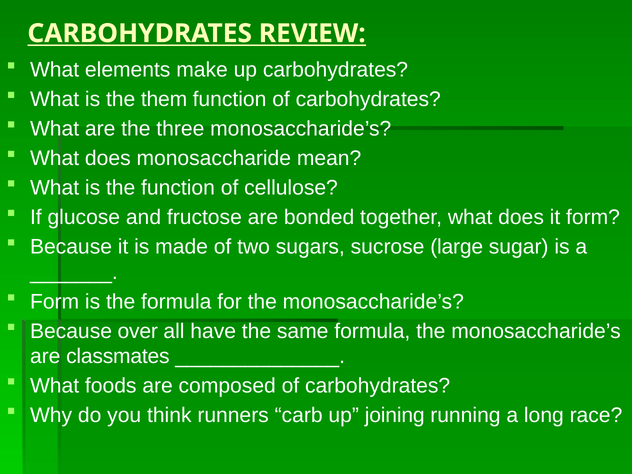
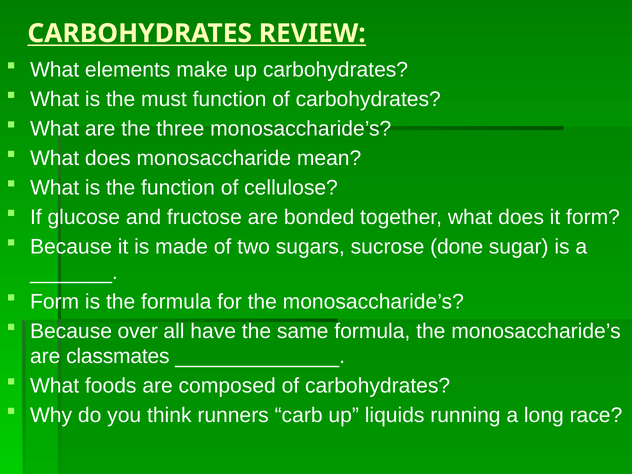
them: them -> must
large: large -> done
joining: joining -> liquids
